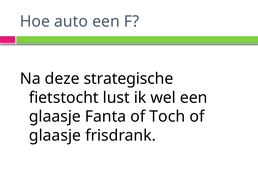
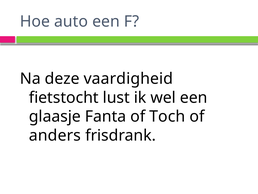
strategische: strategische -> vaardigheid
glaasje at (55, 135): glaasje -> anders
